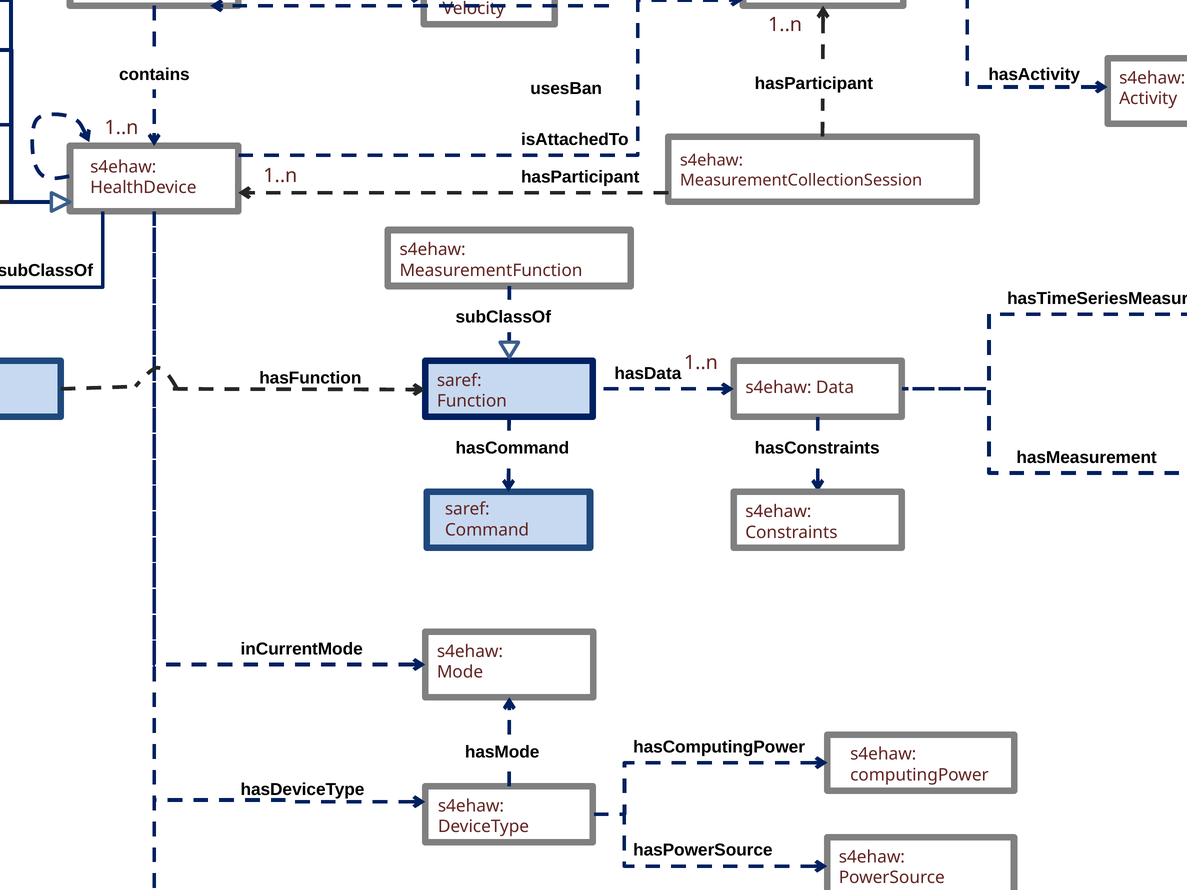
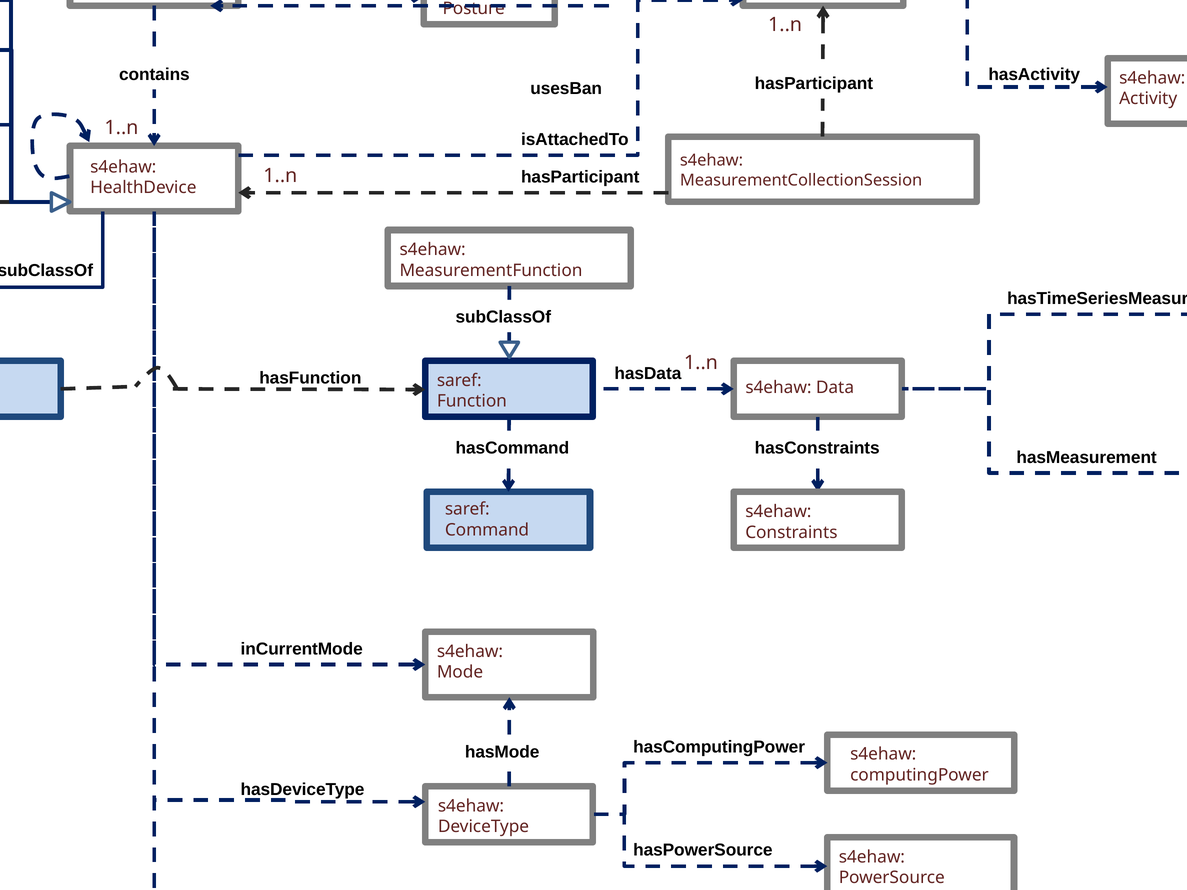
Velocity: Velocity -> Posture
